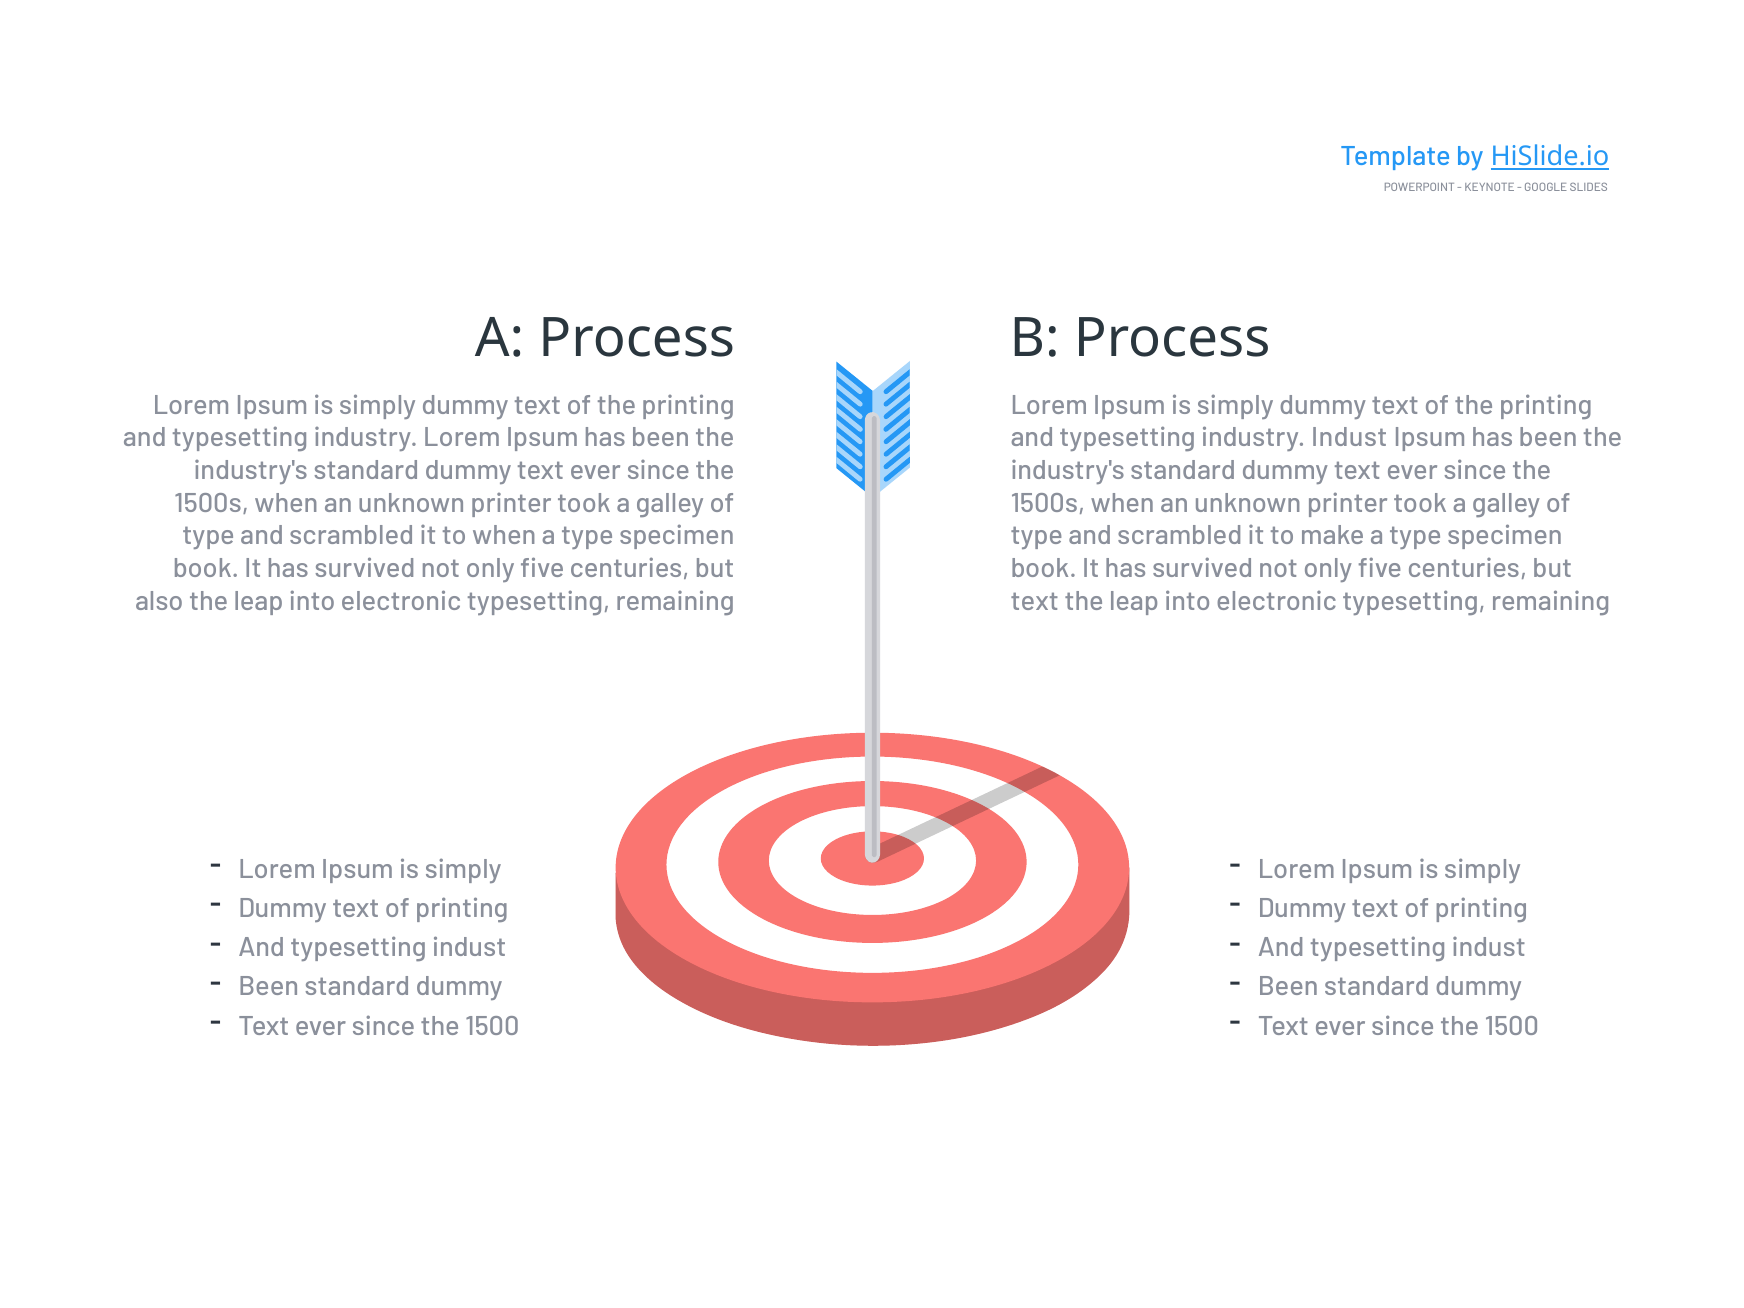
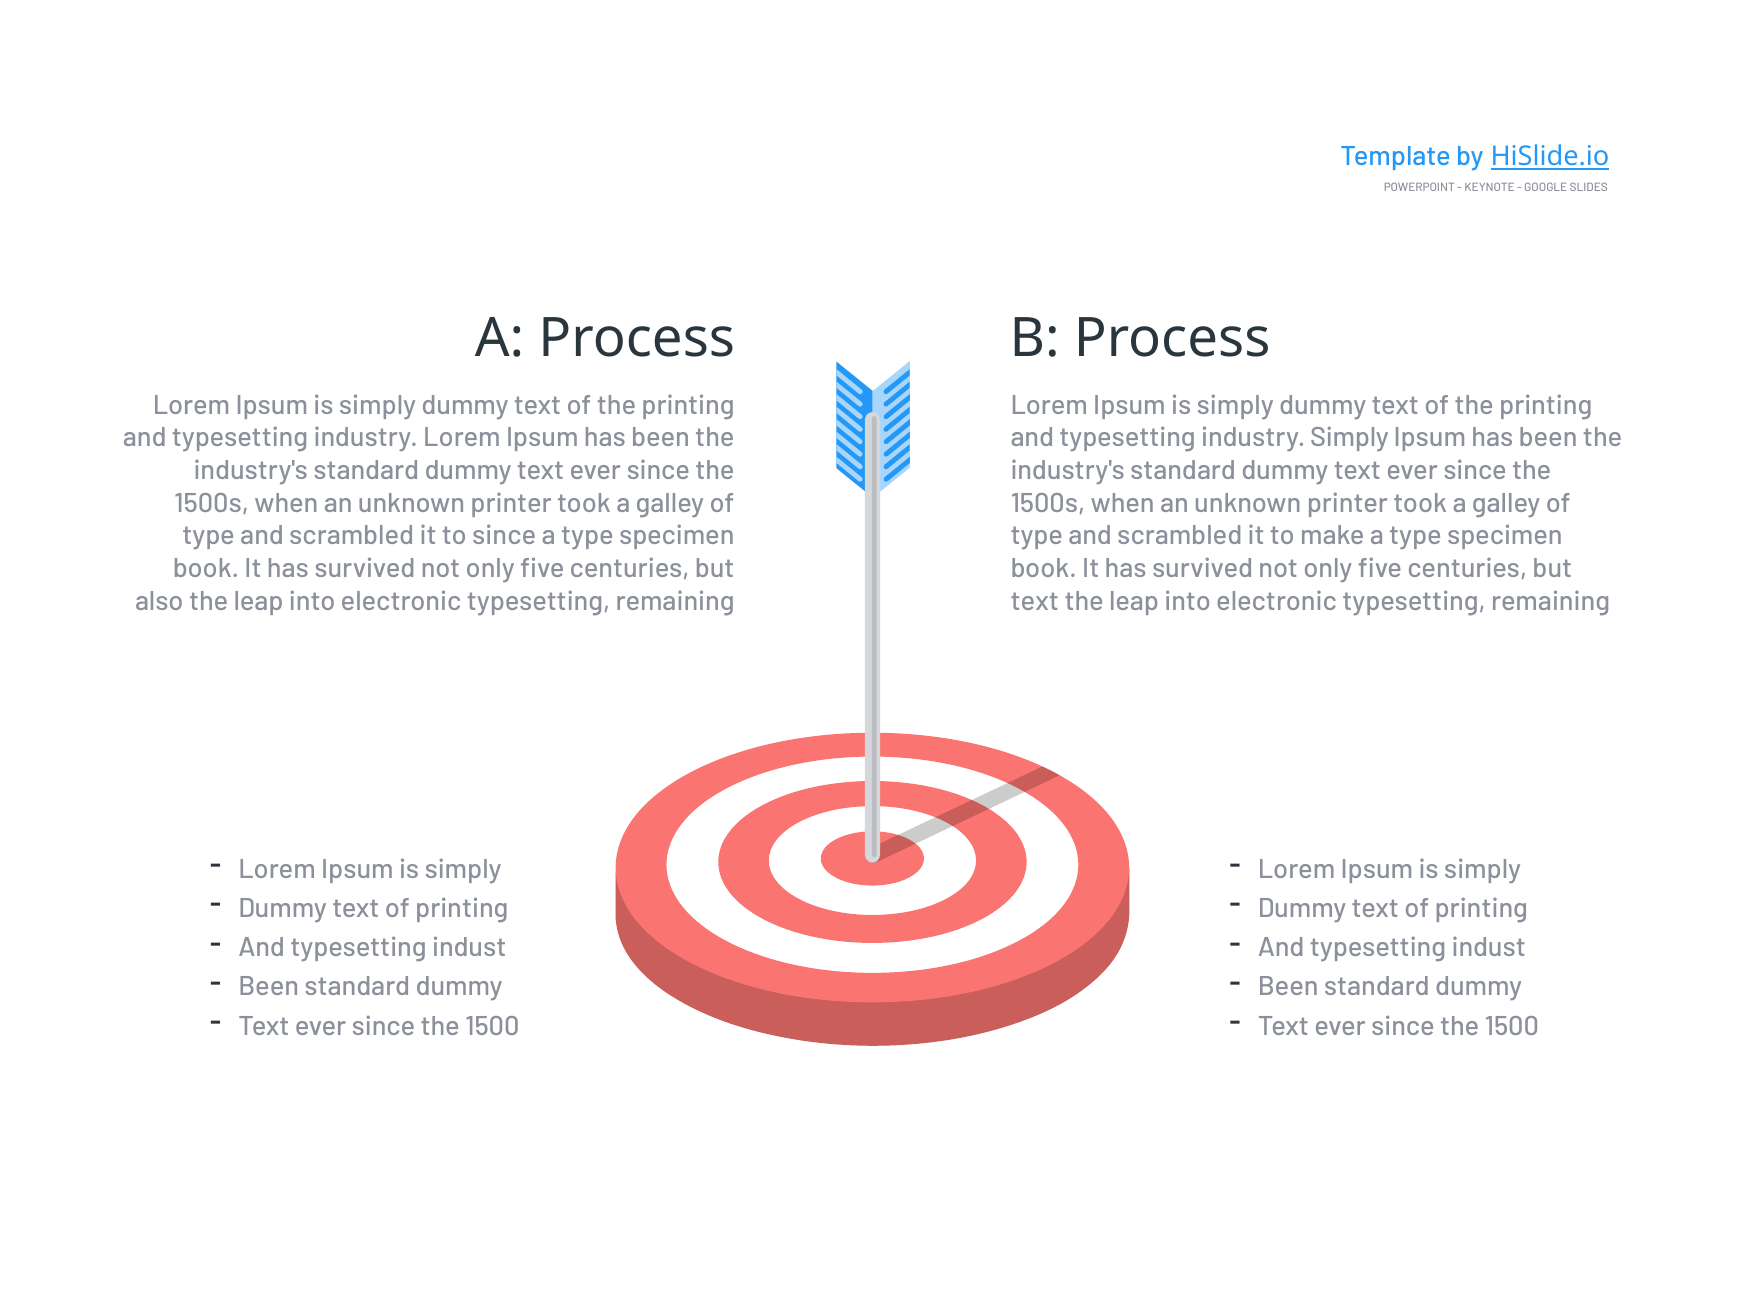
industry Indust: Indust -> Simply
to when: when -> since
